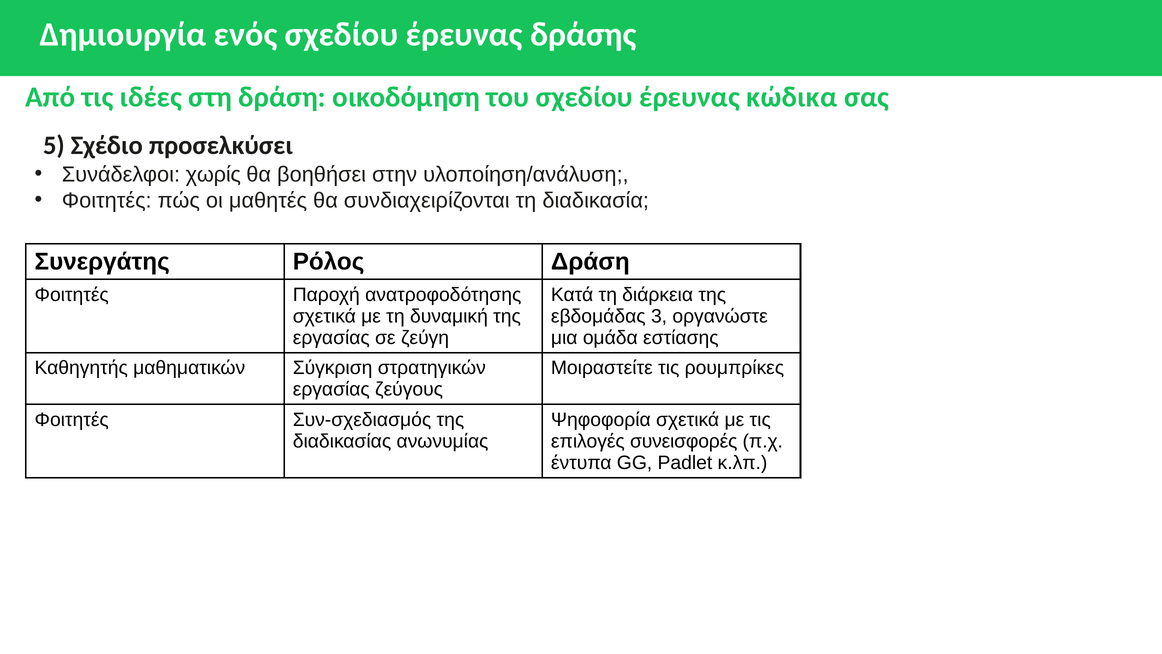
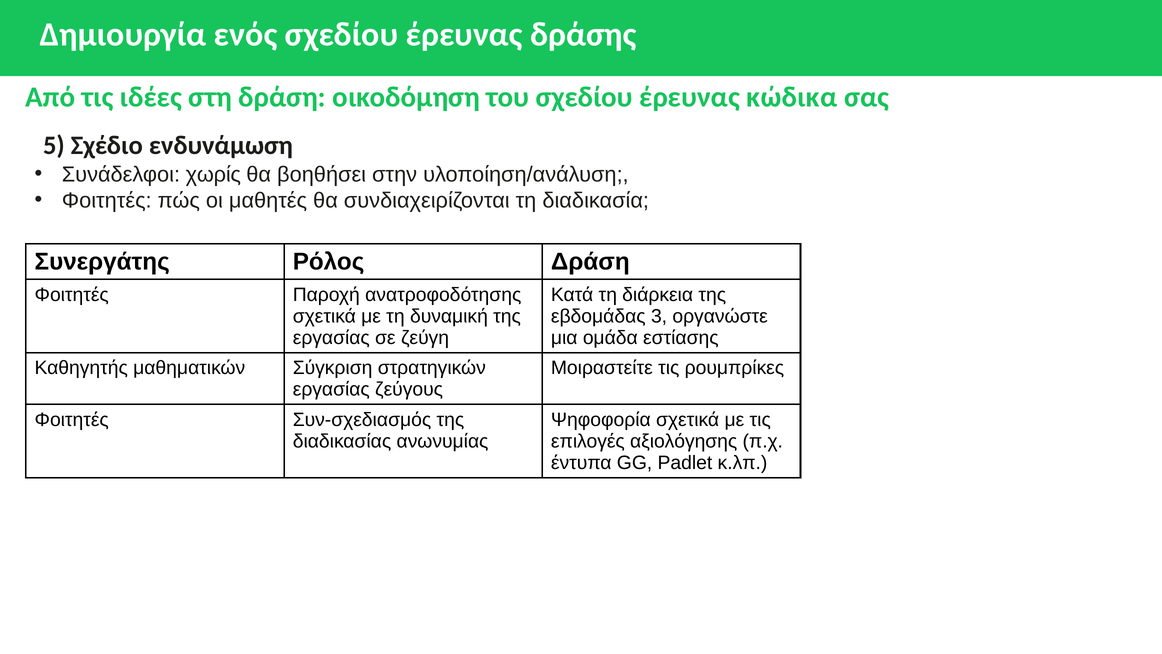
προσελκύσει: προσελκύσει -> ενδυνάμωση
συνεισφορές: συνεισφορές -> αξιολόγησης
